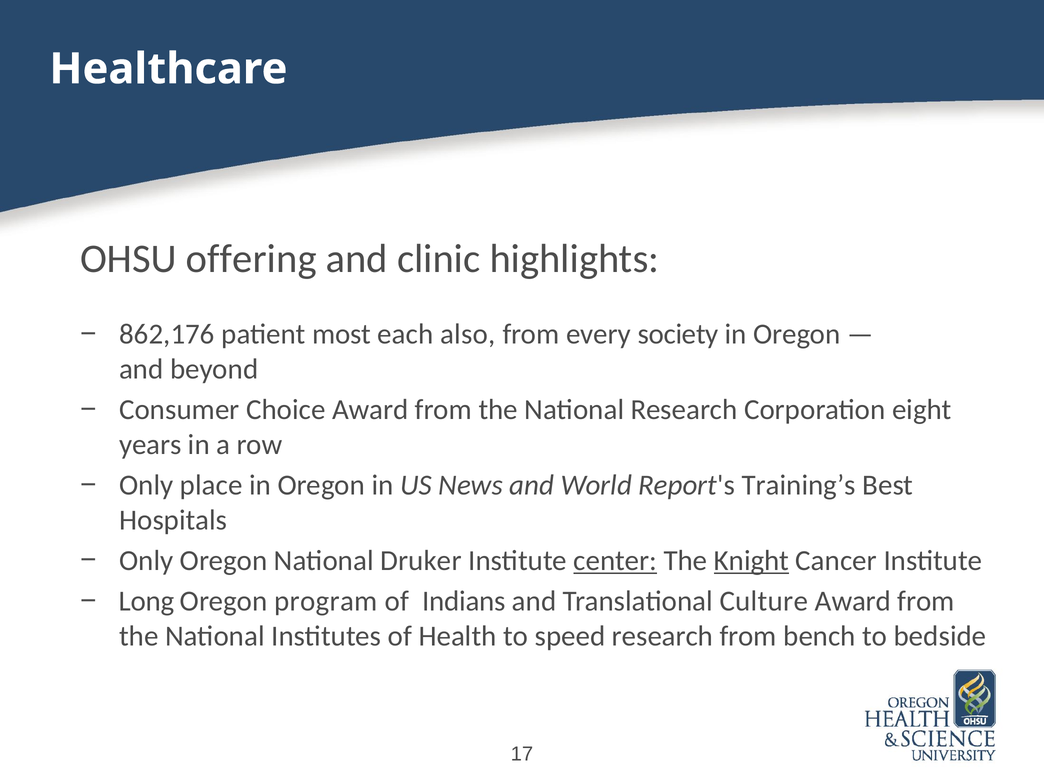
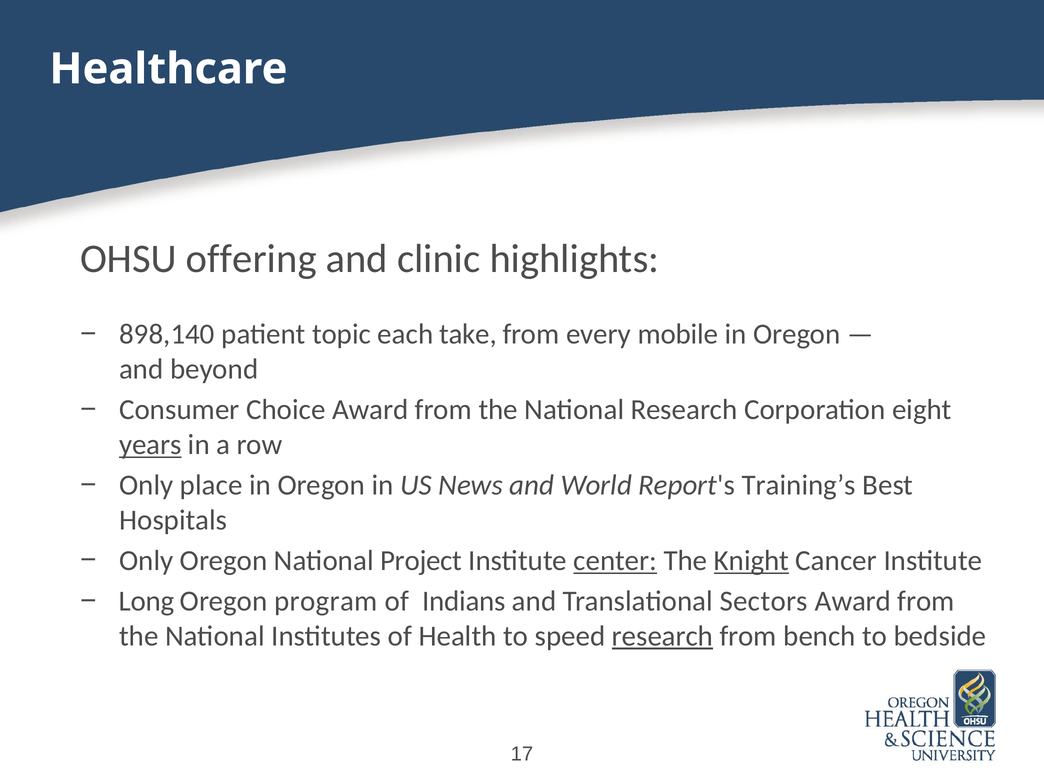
862,176: 862,176 -> 898,140
most: most -> topic
also: also -> take
society: society -> mobile
years underline: none -> present
Druker: Druker -> Project
Culture: Culture -> Sectors
research at (663, 636) underline: none -> present
